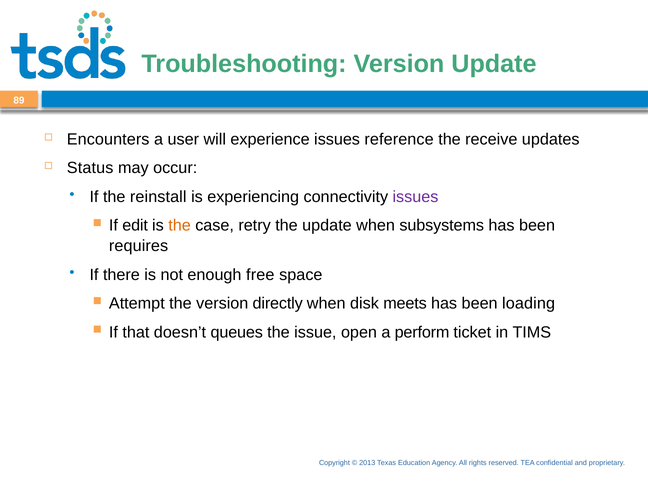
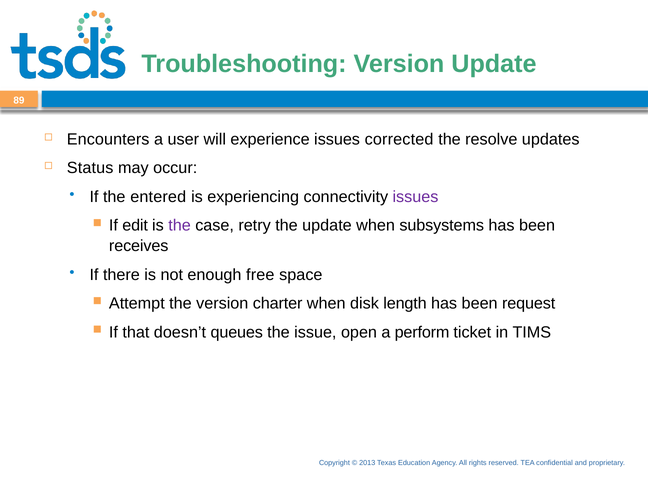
reference: reference -> corrected
receive: receive -> resolve
reinstall: reinstall -> entered
the at (180, 225) colour: orange -> purple
requires: requires -> receives
directly: directly -> charter
meets: meets -> length
loading: loading -> request
